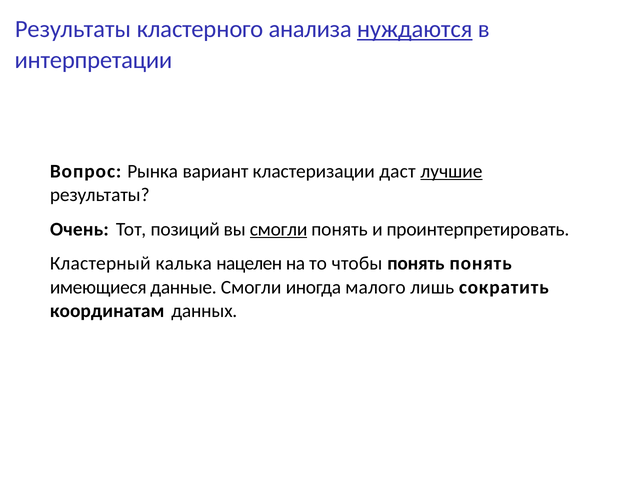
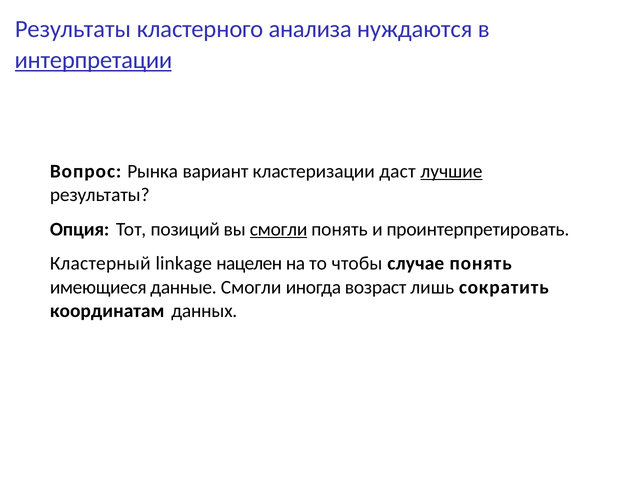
нуждаются underline: present -> none
интерпретации underline: none -> present
Очень: Очень -> Опция
калька: калька -> linkage
чтобы понять: понять -> случае
малого: малого -> возраст
